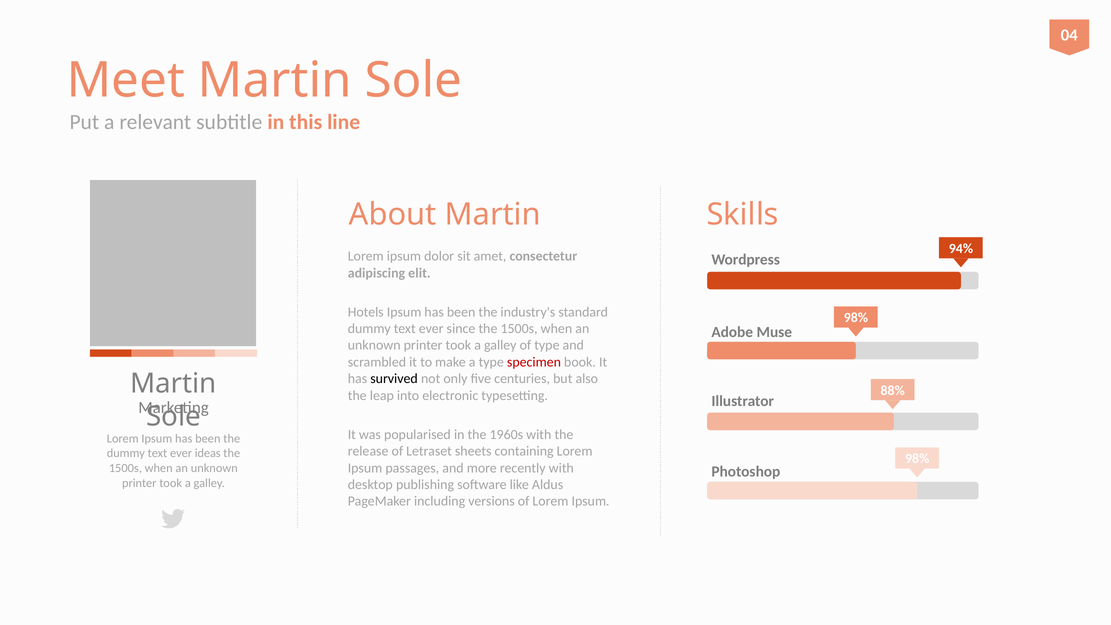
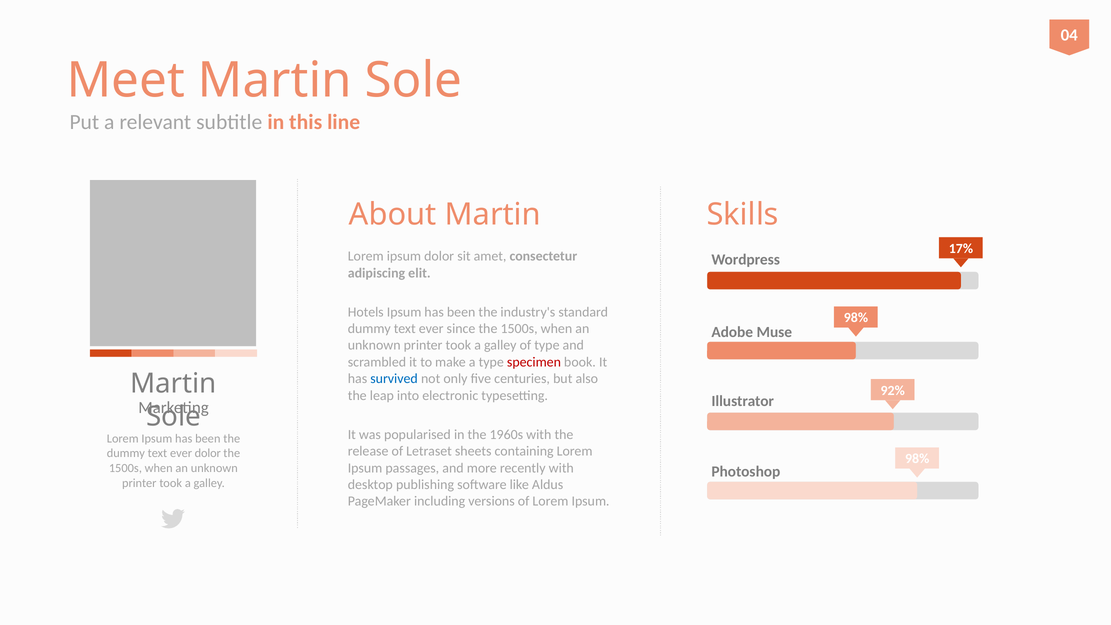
94%: 94% -> 17%
survived colour: black -> blue
88%: 88% -> 92%
ever ideas: ideas -> dolor
